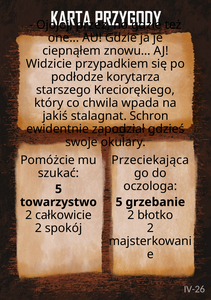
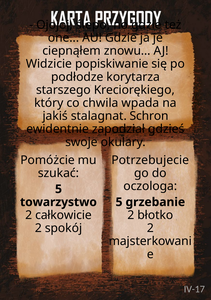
przez: przez -> ślepo
przypadkiem: przypadkiem -> popiskiwanie
Przeciekająca: Przeciekająca -> Potrzebujecie
IV-26: IV-26 -> IV-17
